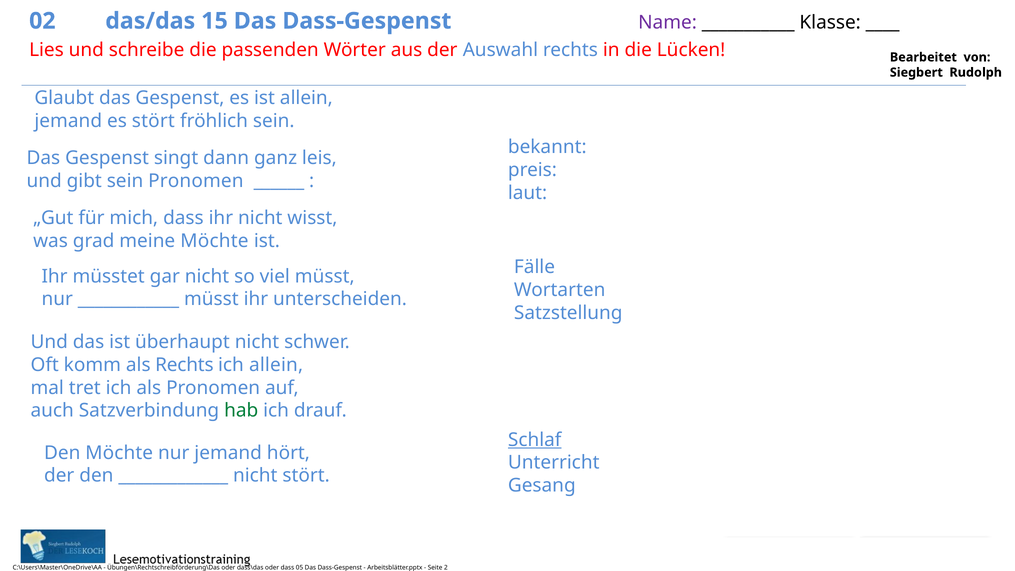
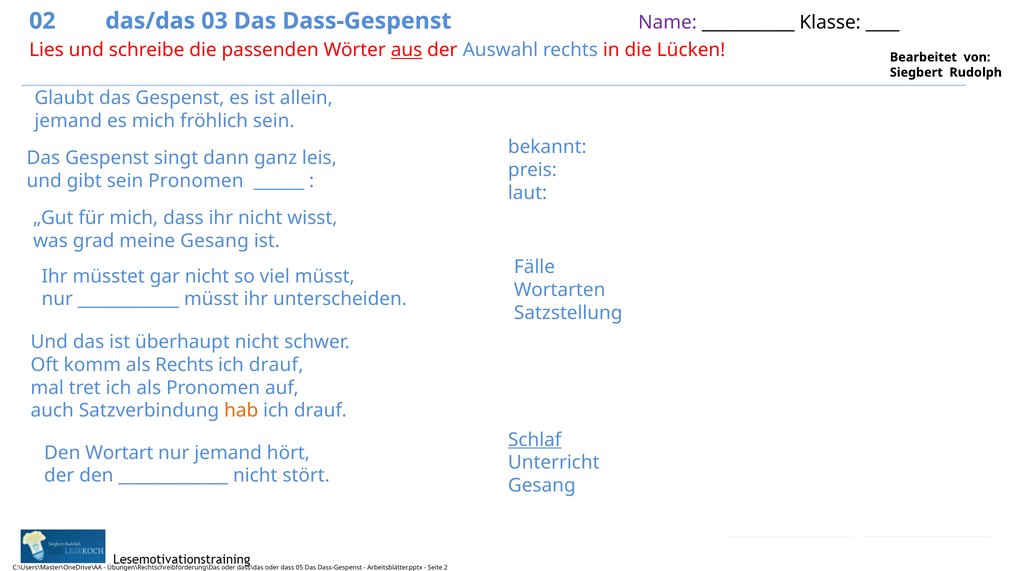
15: 15 -> 03
aus underline: none -> present
es stört: stört -> mich
meine Möchte: Möchte -> Gesang
allein at (276, 365): allein -> drauf
hab colour: green -> orange
Den Möchte: Möchte -> Wortart
